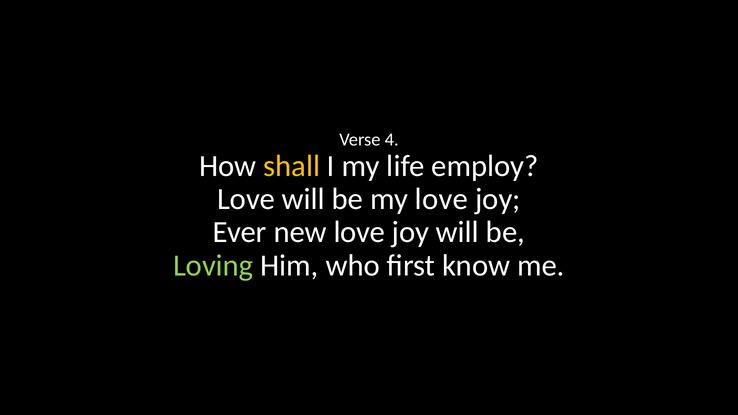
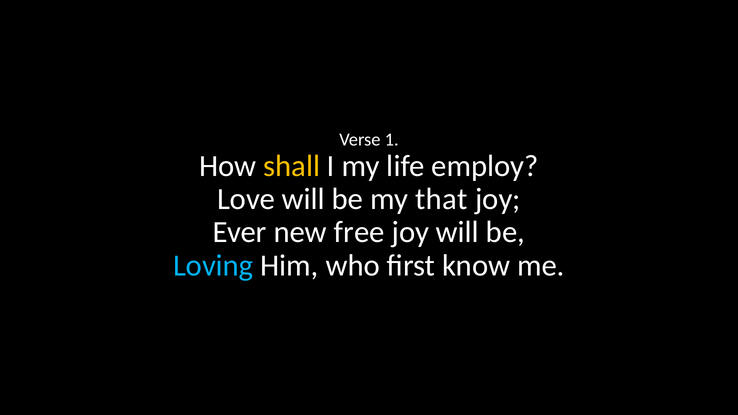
4: 4 -> 1
my love: love -> that
new love: love -> free
Loving colour: light green -> light blue
